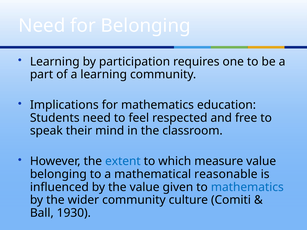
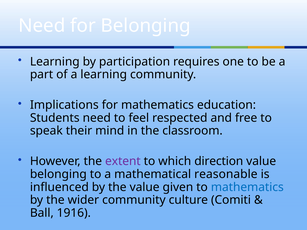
extent colour: blue -> purple
measure: measure -> direction
1930: 1930 -> 1916
